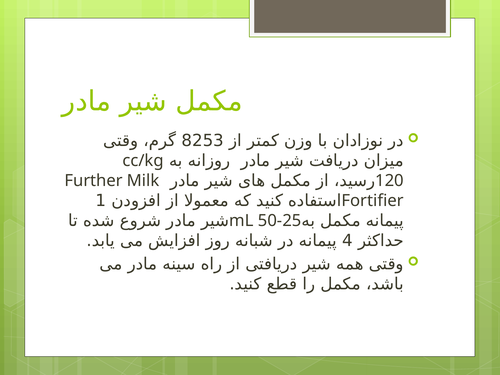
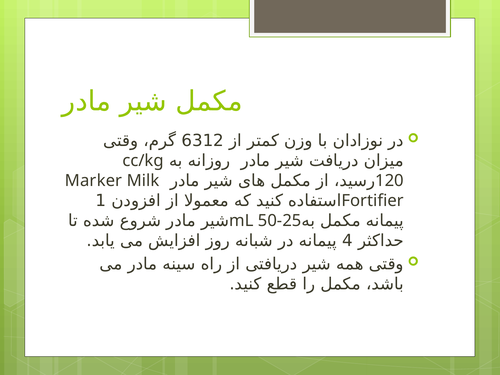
8253: 8253 -> 6312
Further: Further -> Marker
